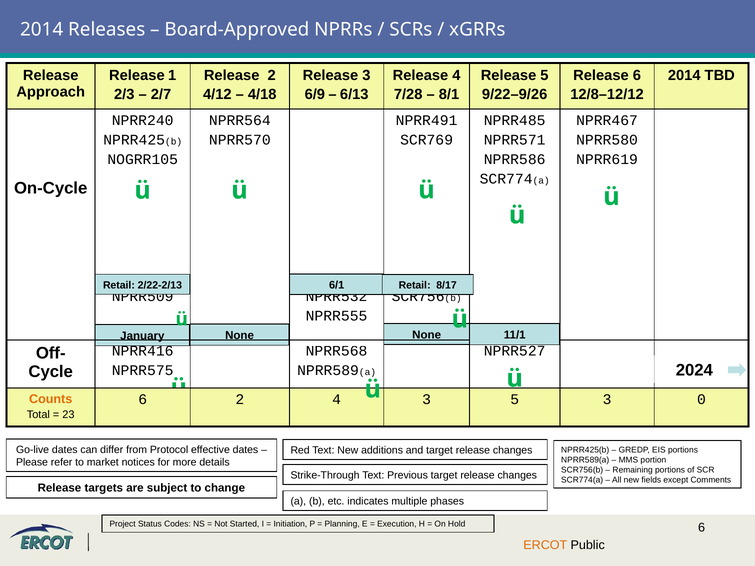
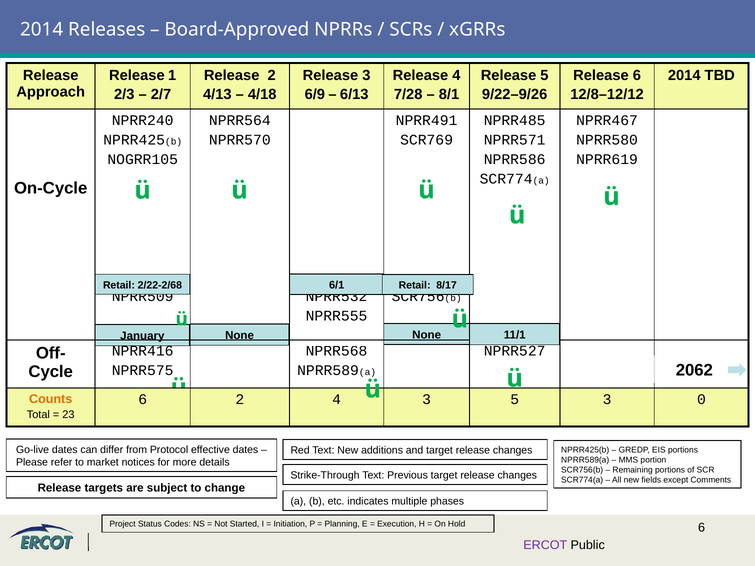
4/12: 4/12 -> 4/13
2/22-2/13: 2/22-2/13 -> 2/22-2/68
2024: 2024 -> 2062
ERCOT colour: orange -> purple
